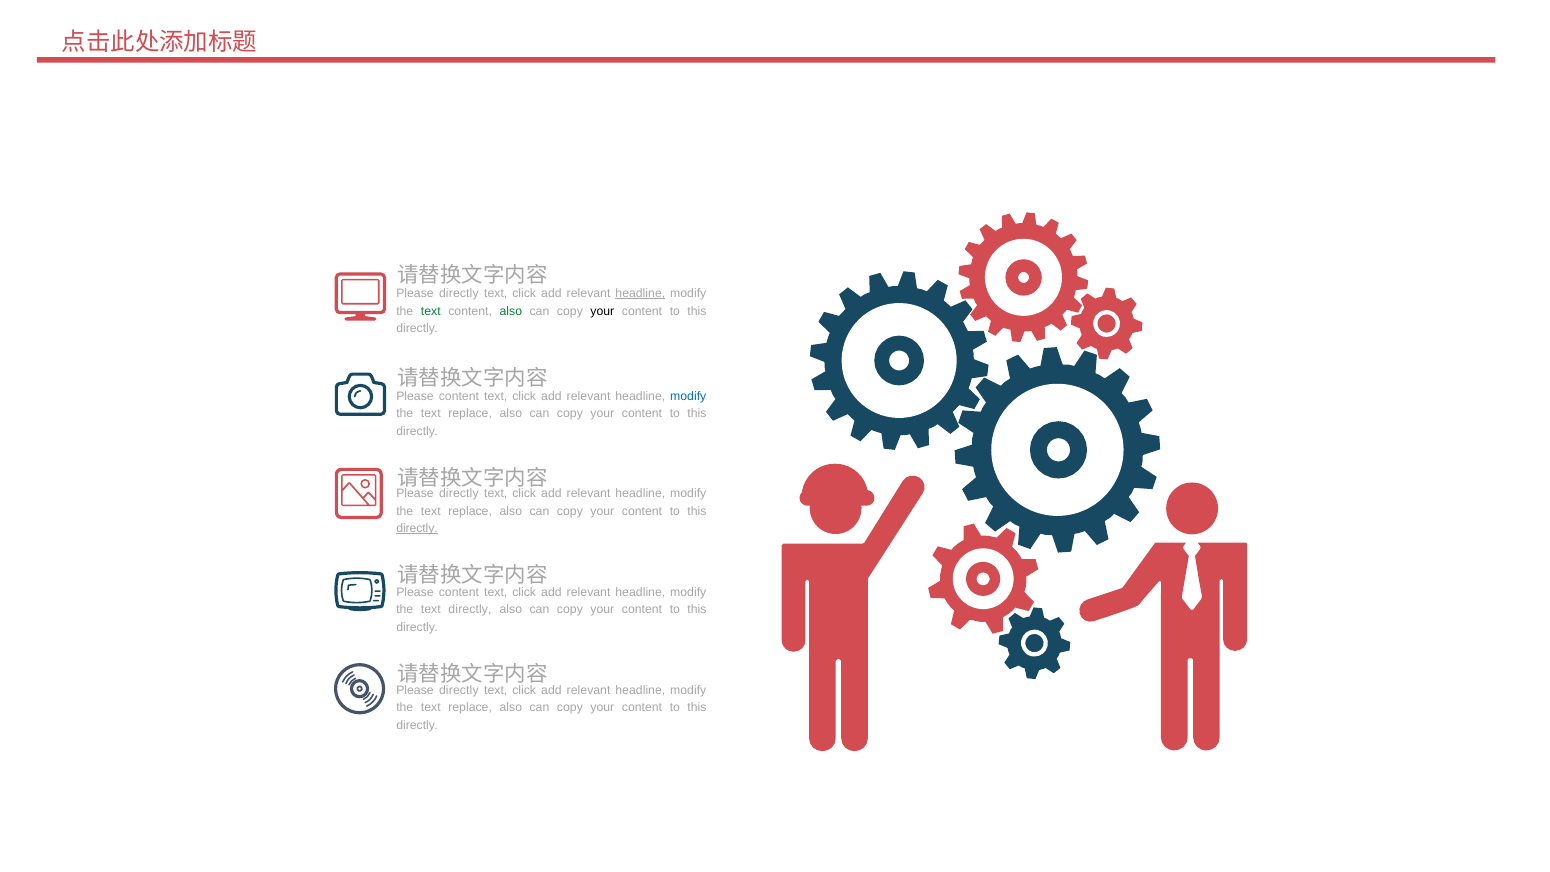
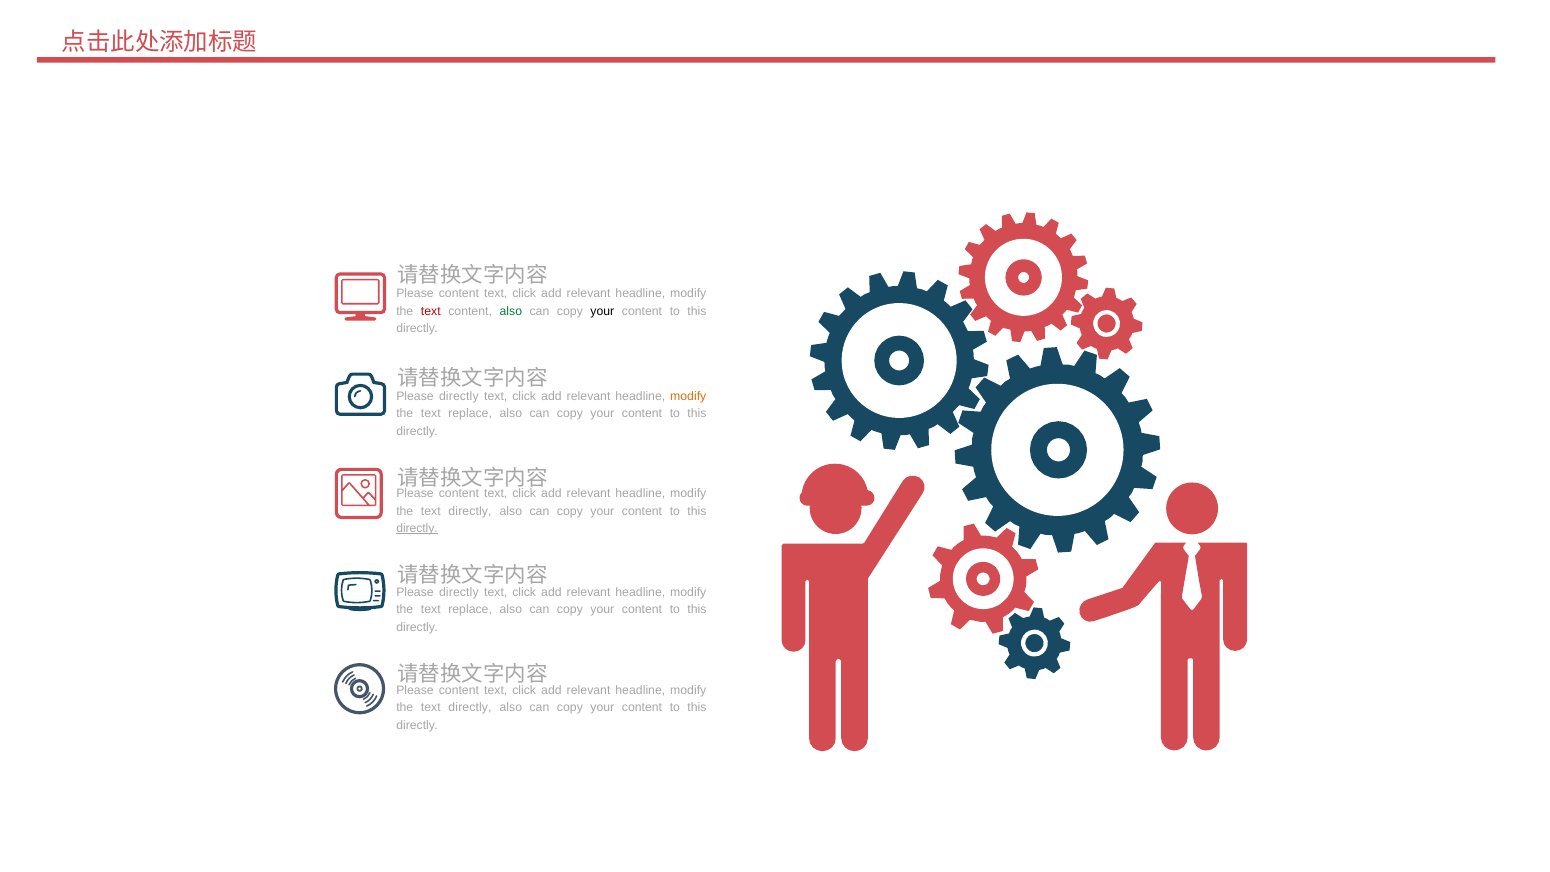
directly at (459, 293): directly -> content
headline at (640, 293) underline: present -> none
text at (431, 311) colour: green -> red
content at (459, 396): content -> directly
modify at (688, 396) colour: blue -> orange
directly at (459, 493): directly -> content
replace at (470, 511): replace -> directly
content at (459, 592): content -> directly
directly at (470, 610): directly -> replace
directly at (459, 690): directly -> content
replace at (470, 708): replace -> directly
